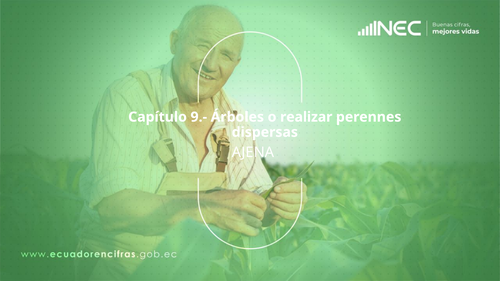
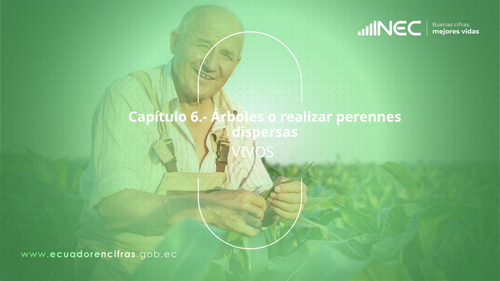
9.-: 9.- -> 6.-
AJENA: AJENA -> VIVOS
